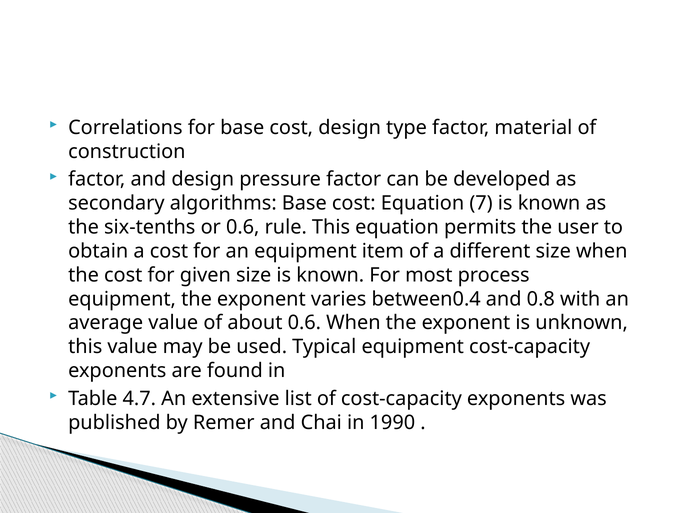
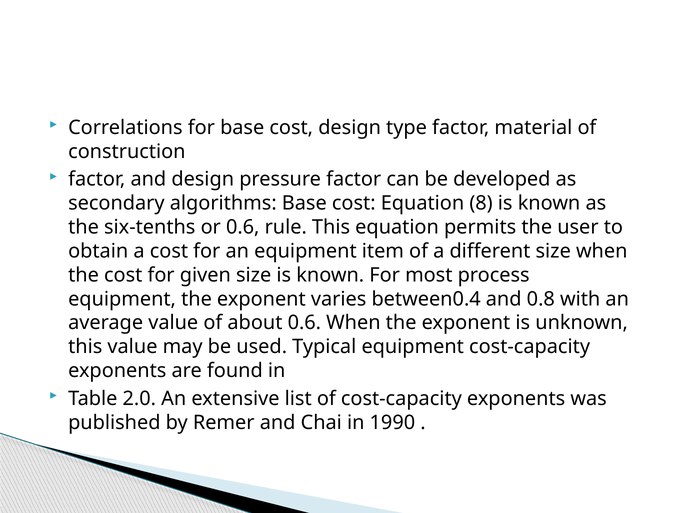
7: 7 -> 8
4.7: 4.7 -> 2.0
